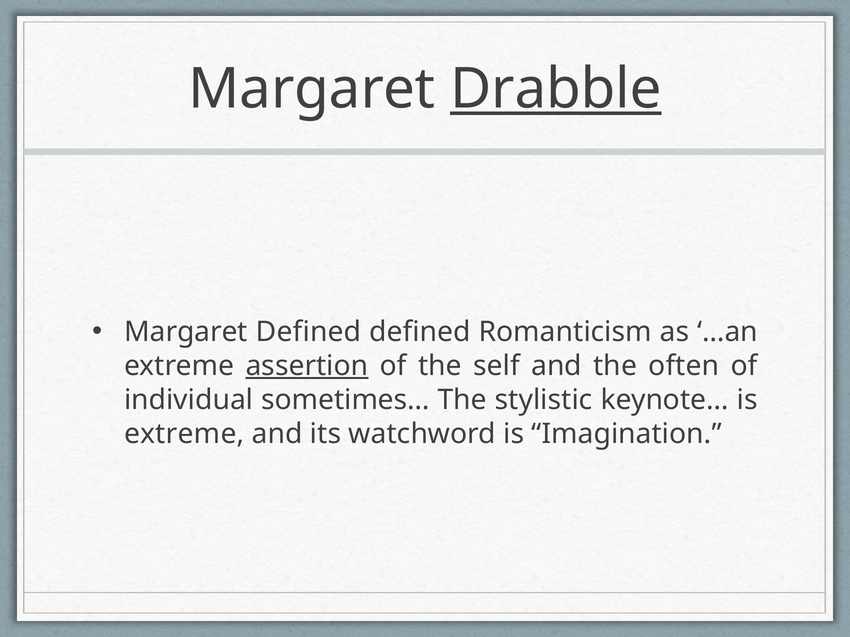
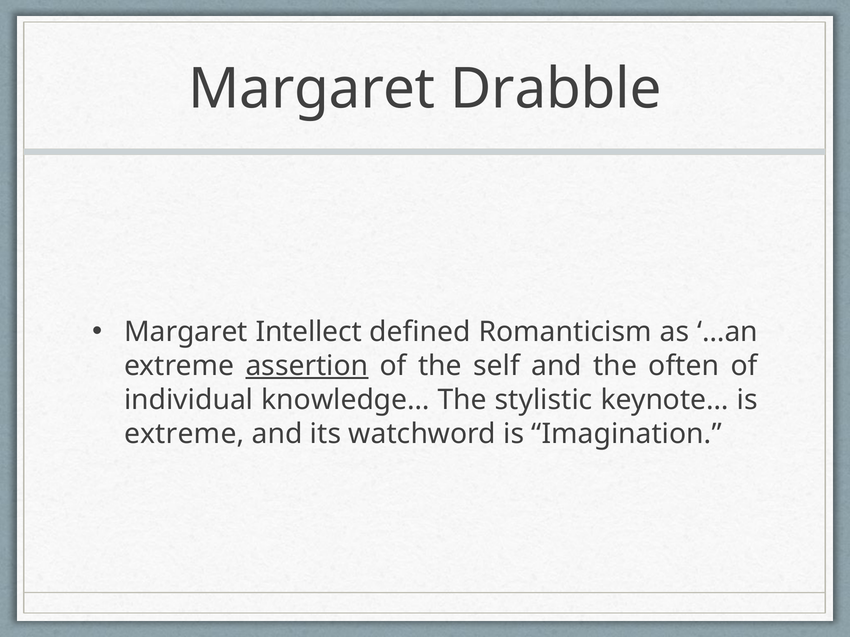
Drabble underline: present -> none
Margaret Defined: Defined -> Intellect
sometimes…: sometimes… -> knowledge…
